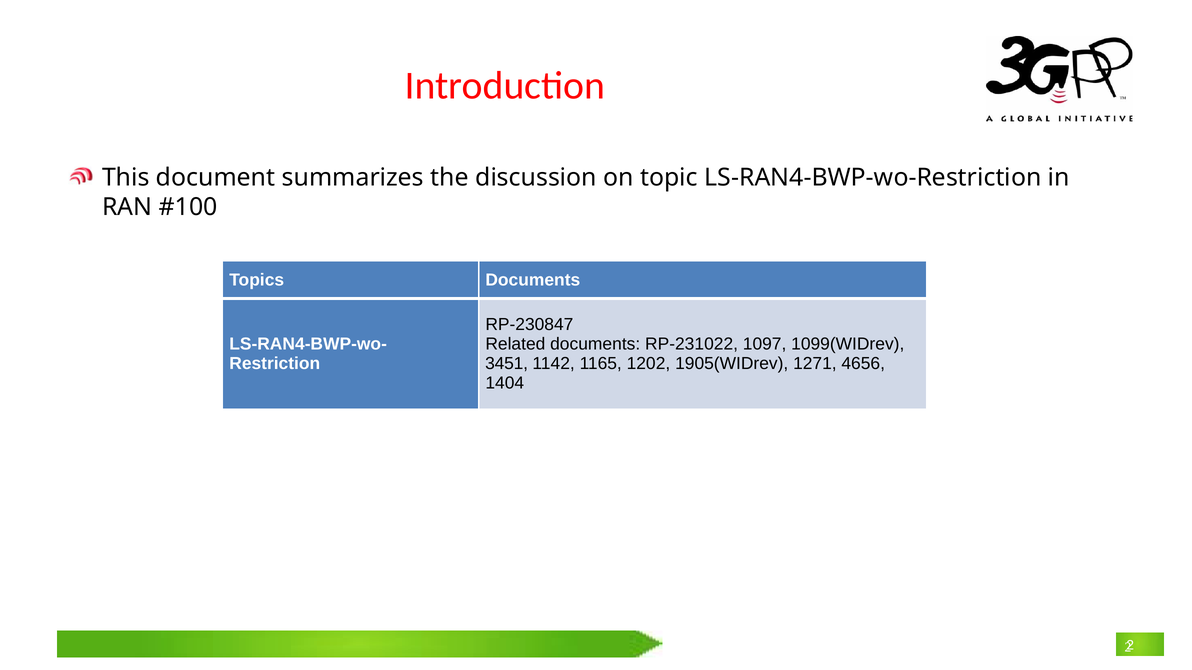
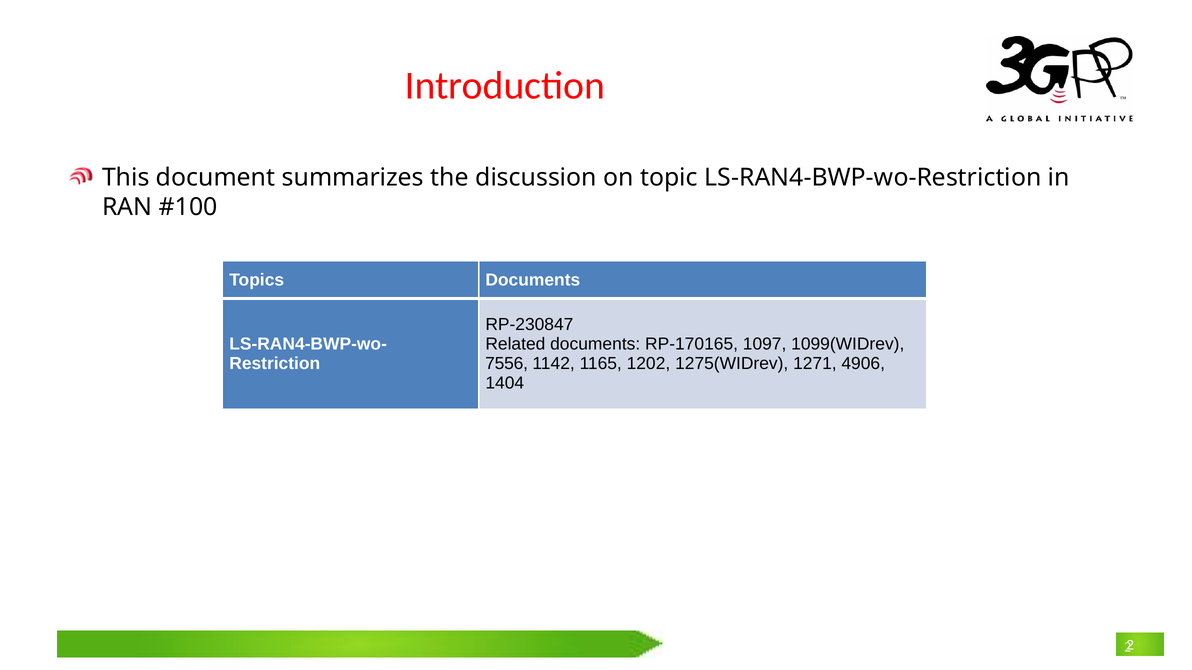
RP-231022: RP-231022 -> RP-170165
3451: 3451 -> 7556
1905(WIDrev: 1905(WIDrev -> 1275(WIDrev
4656: 4656 -> 4906
